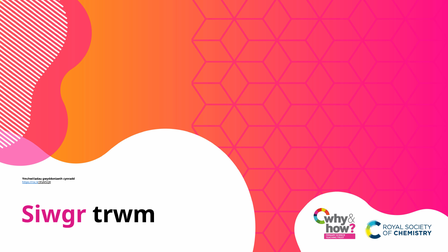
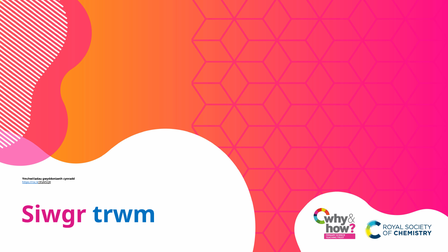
trwm colour: black -> blue
